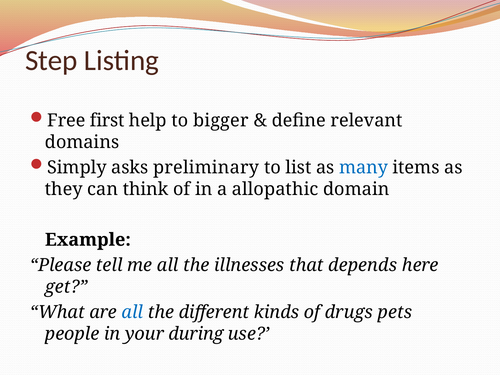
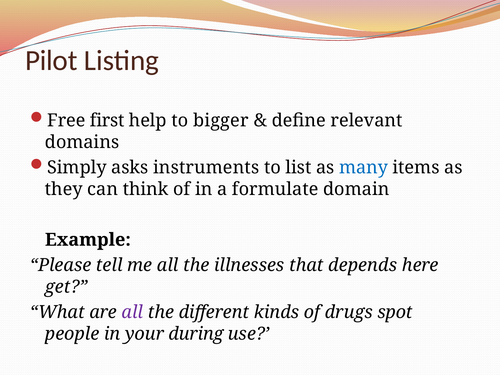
Step: Step -> Pilot
preliminary: preliminary -> instruments
allopathic: allopathic -> formulate
all at (132, 312) colour: blue -> purple
pets: pets -> spot
